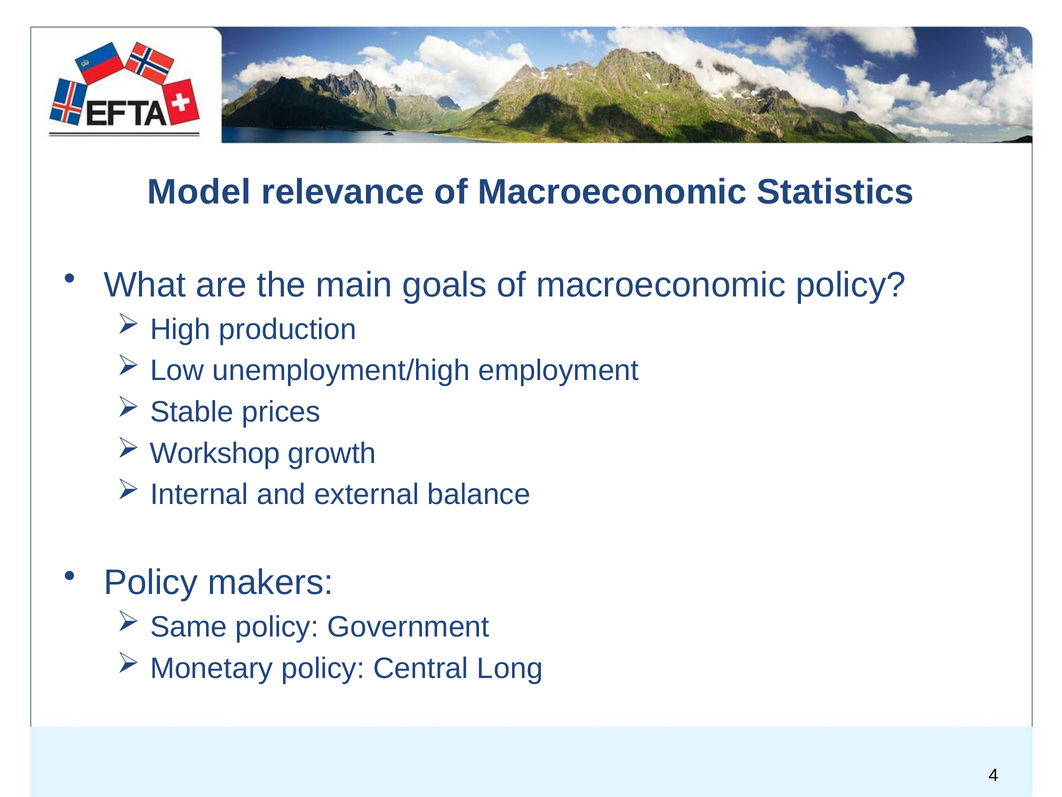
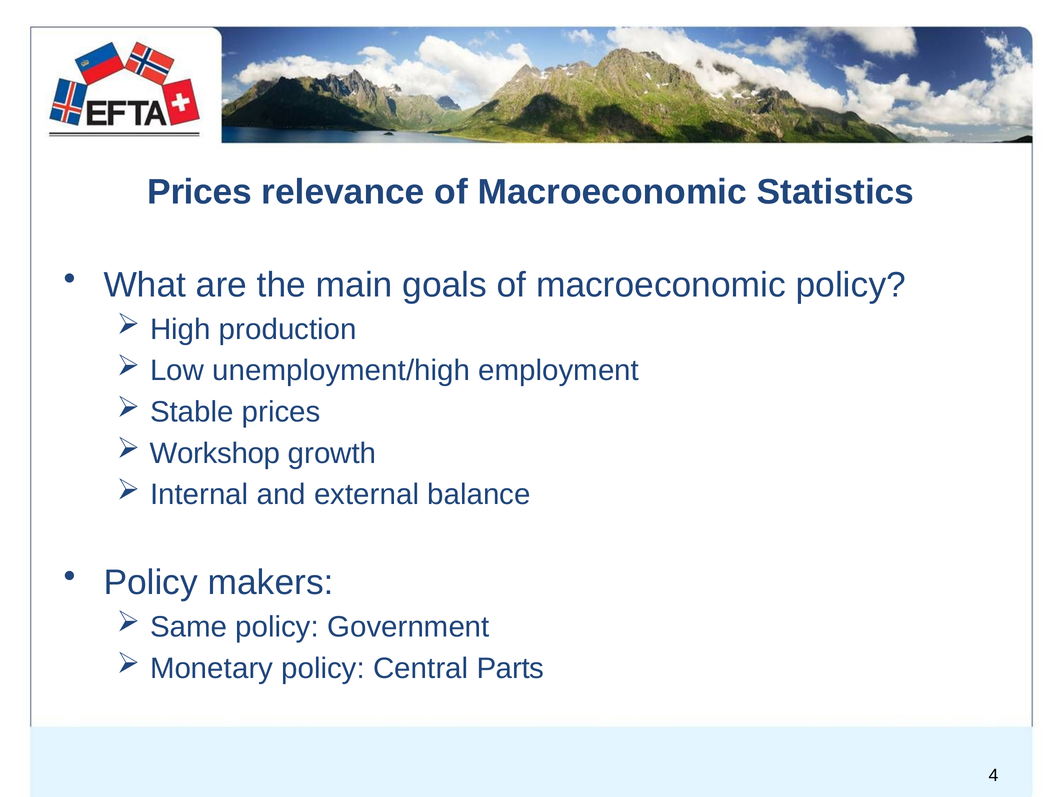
Model at (199, 192): Model -> Prices
Long: Long -> Parts
